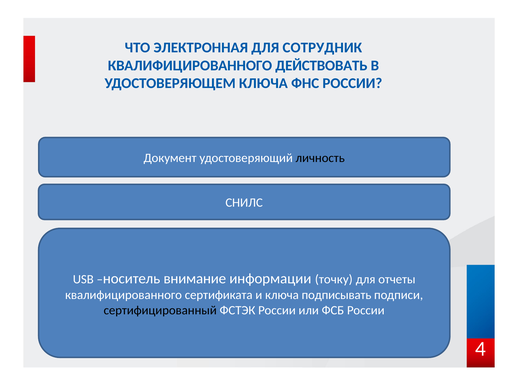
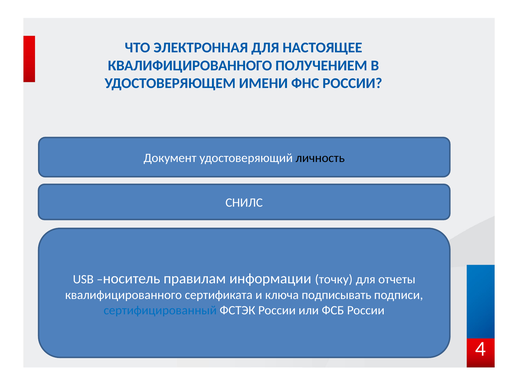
СОТРУДНИК: СОТРУДНИК -> НАСТОЯЩЕЕ
ДЕЙСТВОВАТЬ: ДЕЙСТВОВАТЬ -> ПОЛУЧЕНИЕМ
УДОСТОВЕРЯЮЩЕМ КЛЮЧА: КЛЮЧА -> ИМЕНИ
внимание: внимание -> правилам
сертифицированный colour: black -> blue
